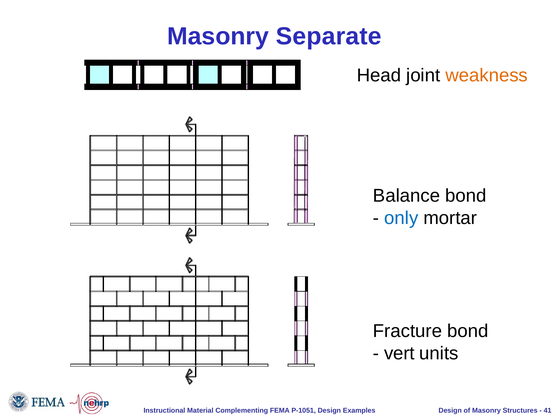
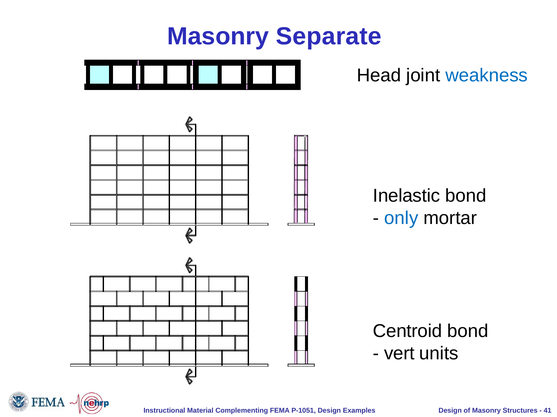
weakness colour: orange -> blue
Balance: Balance -> Inelastic
Fracture: Fracture -> Centroid
